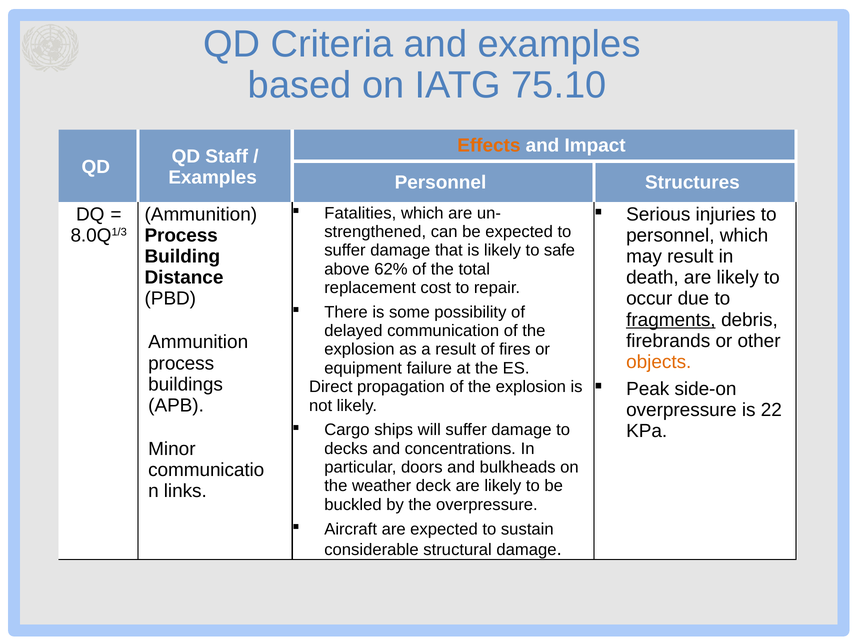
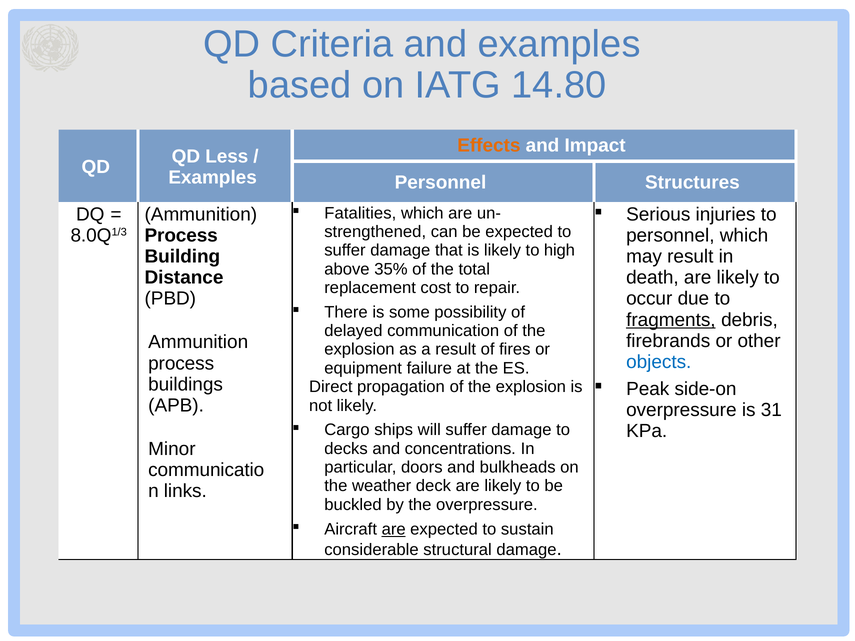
75.10: 75.10 -> 14.80
Staff: Staff -> Less
safe: safe -> high
62%: 62% -> 35%
objects colour: orange -> blue
22: 22 -> 31
are at (394, 529) underline: none -> present
